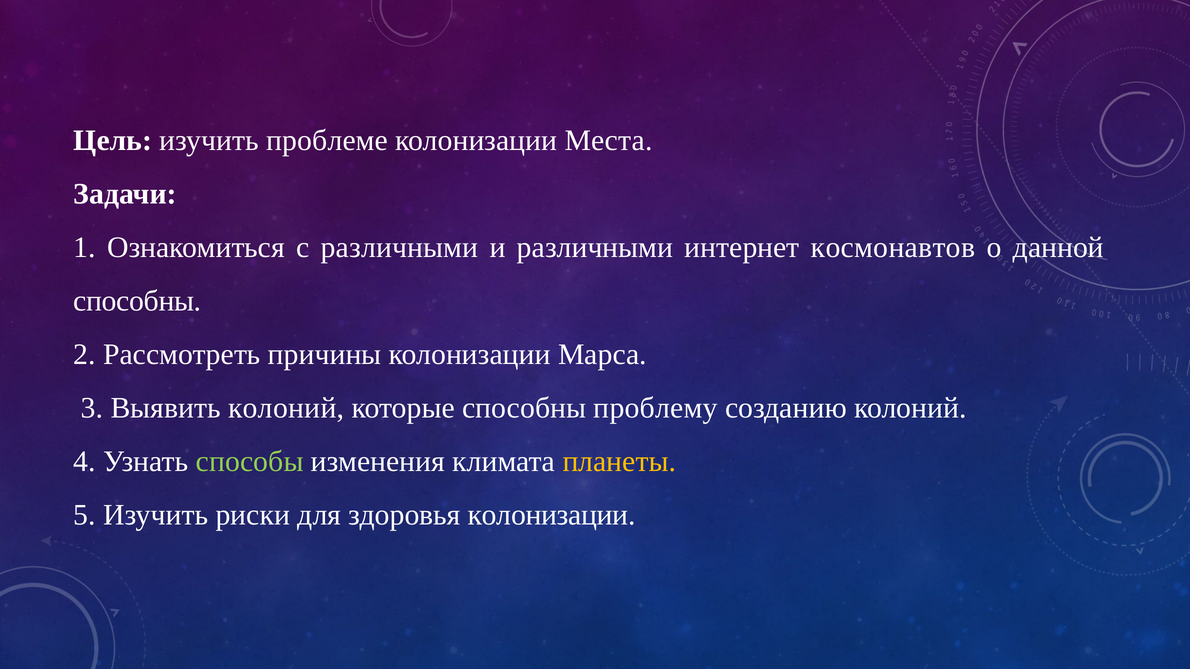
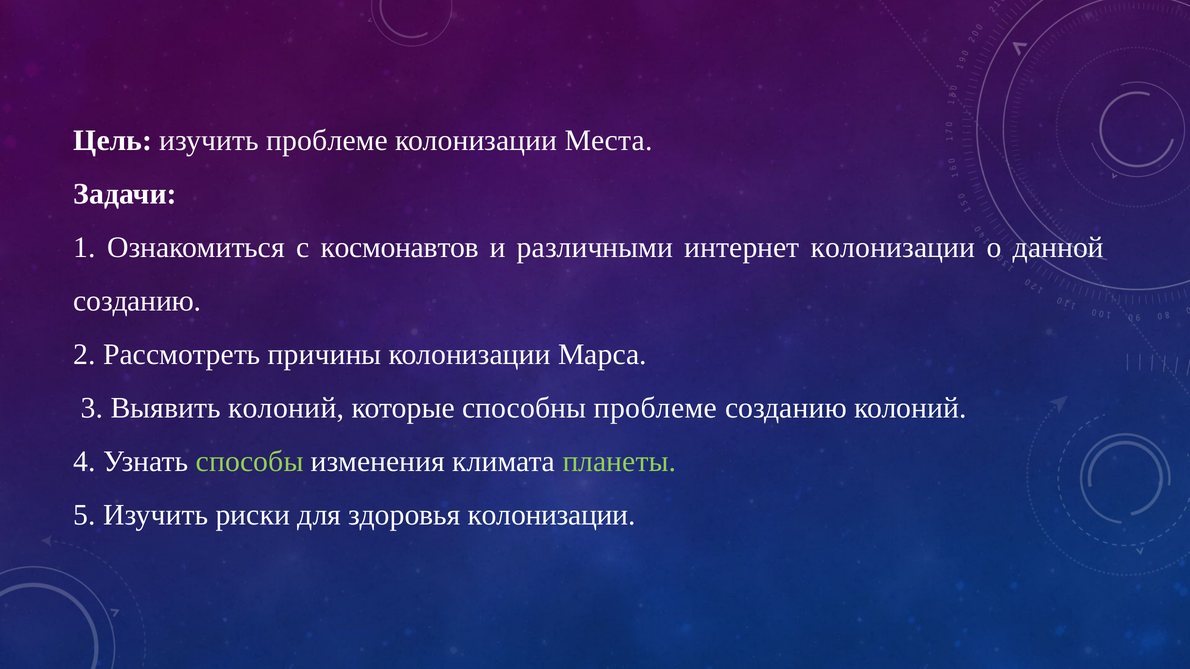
с различными: различными -> космонавтов
интернет космонавтов: космонавтов -> колонизации
способны at (137, 301): способны -> созданию
способны проблему: проблему -> проблеме
планеты colour: yellow -> light green
